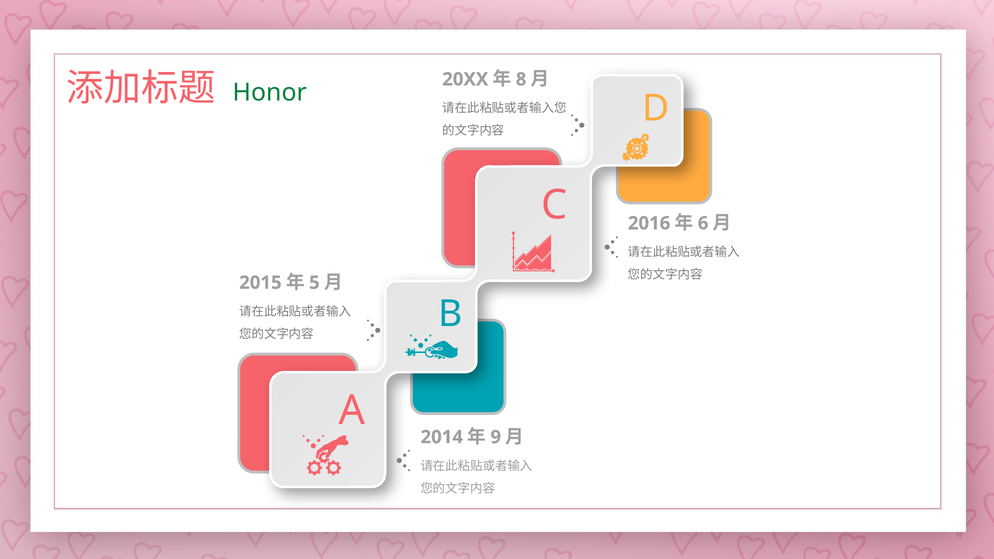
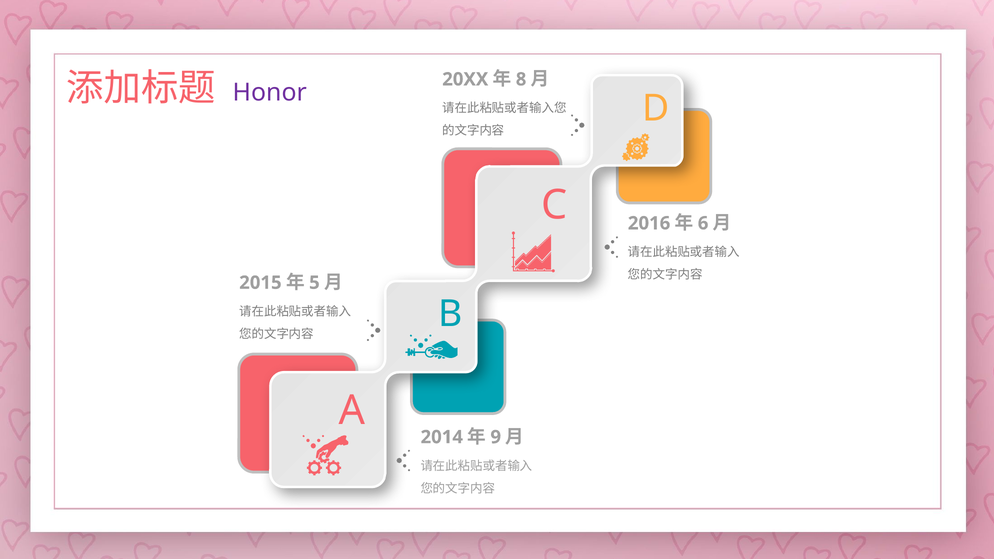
Honor colour: green -> purple
